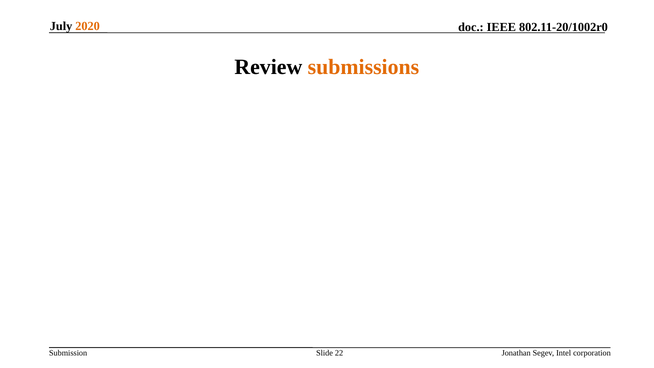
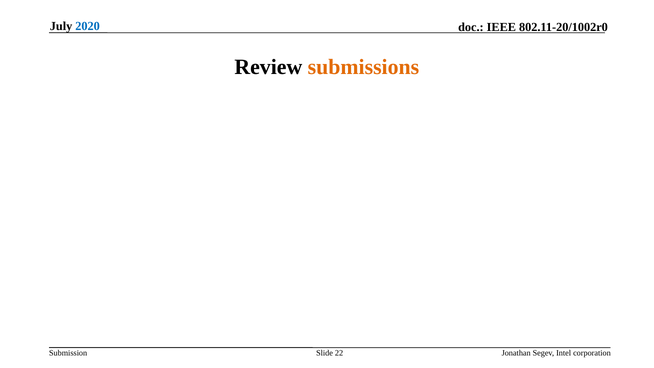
2020 colour: orange -> blue
